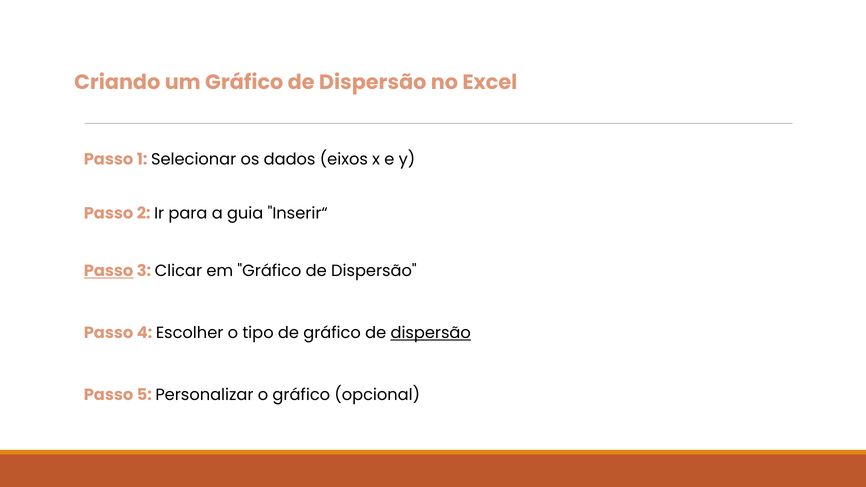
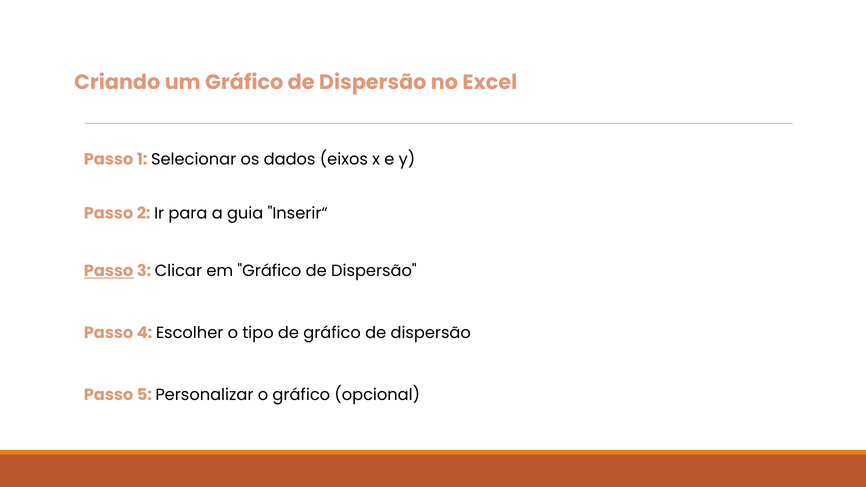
dispersão at (431, 333) underline: present -> none
